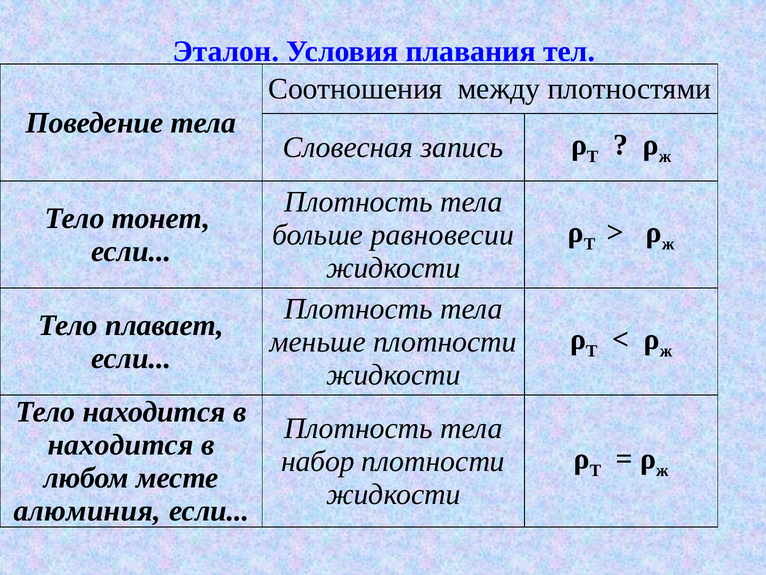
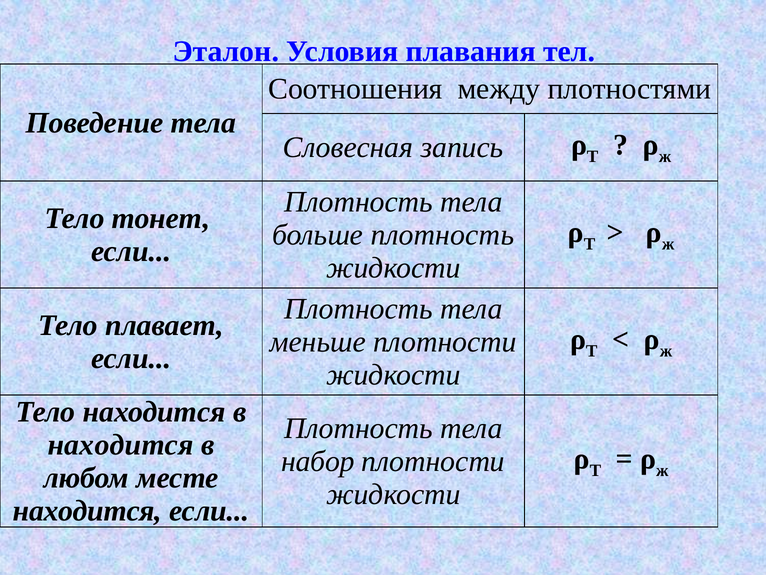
больше равновесии: равновесии -> плотность
алюминия at (87, 510): алюминия -> находится
